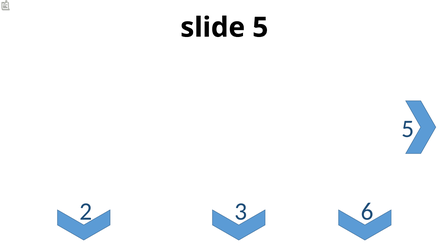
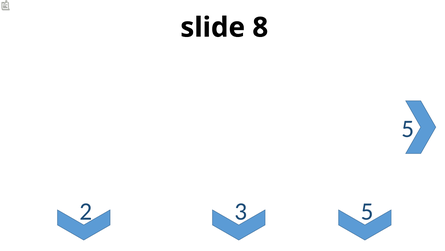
slide 5: 5 -> 8
3 6: 6 -> 5
